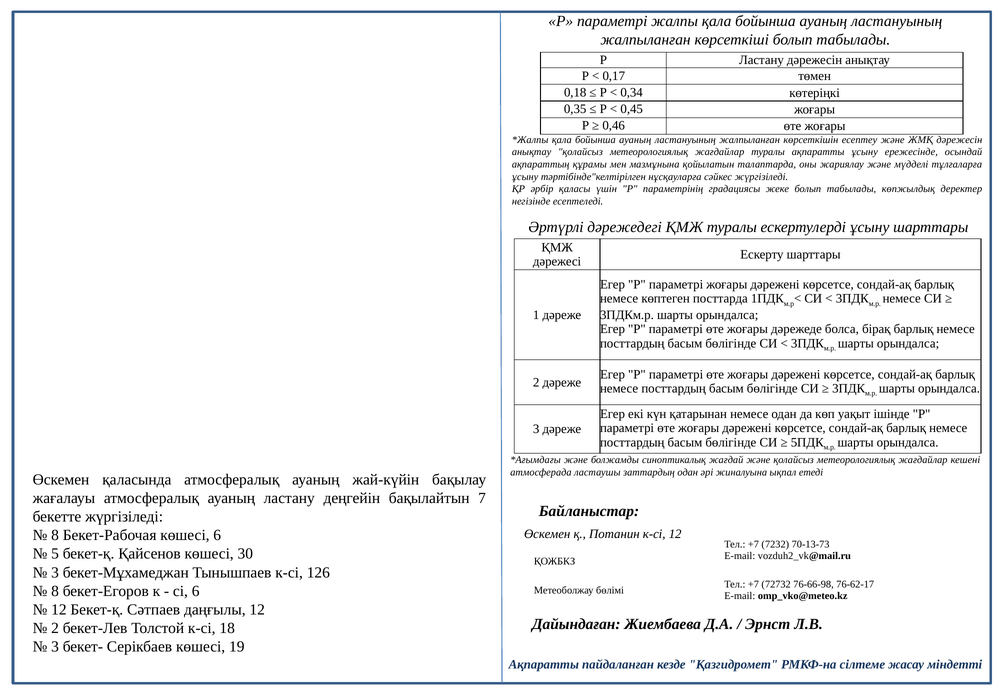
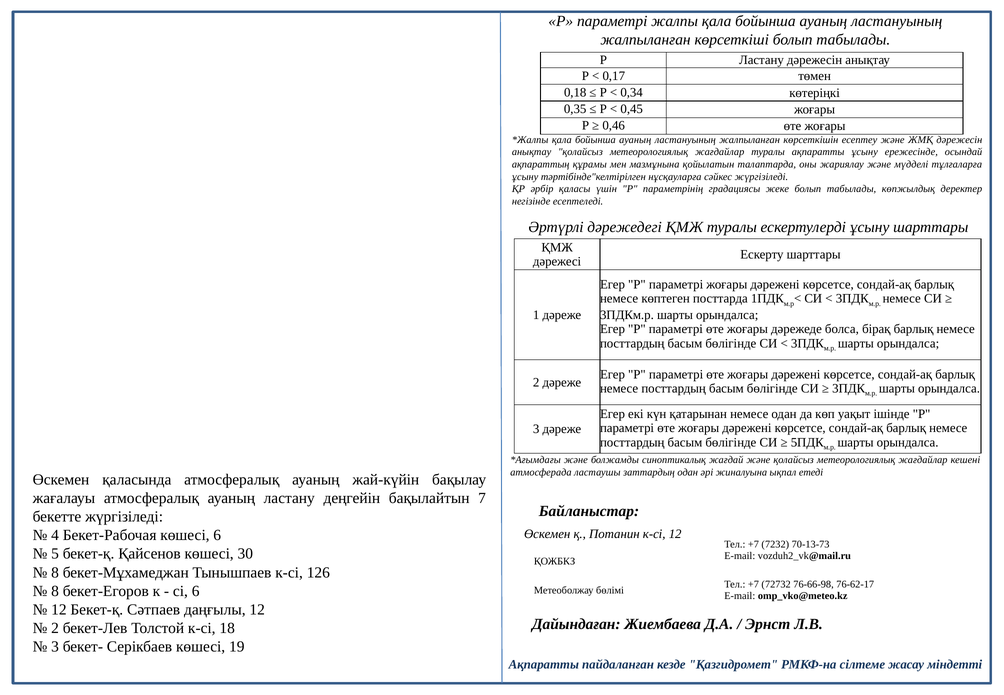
8 at (55, 535): 8 -> 4
3 at (55, 572): 3 -> 8
